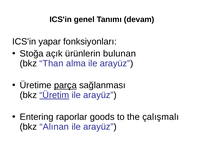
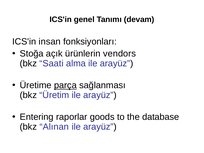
yapar: yapar -> insan
bulunan: bulunan -> vendors
Than: Than -> Saati
Üretim underline: present -> none
çalışmalı: çalışmalı -> database
